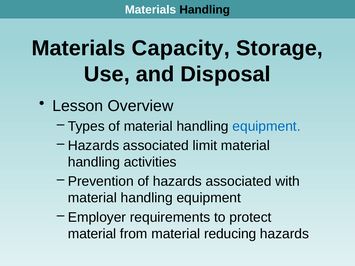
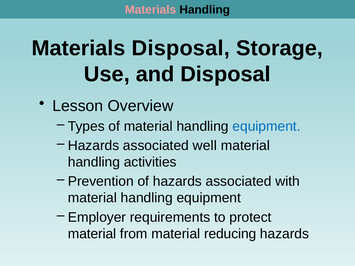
Materials at (150, 10) colour: white -> pink
Materials Capacity: Capacity -> Disposal
limit: limit -> well
